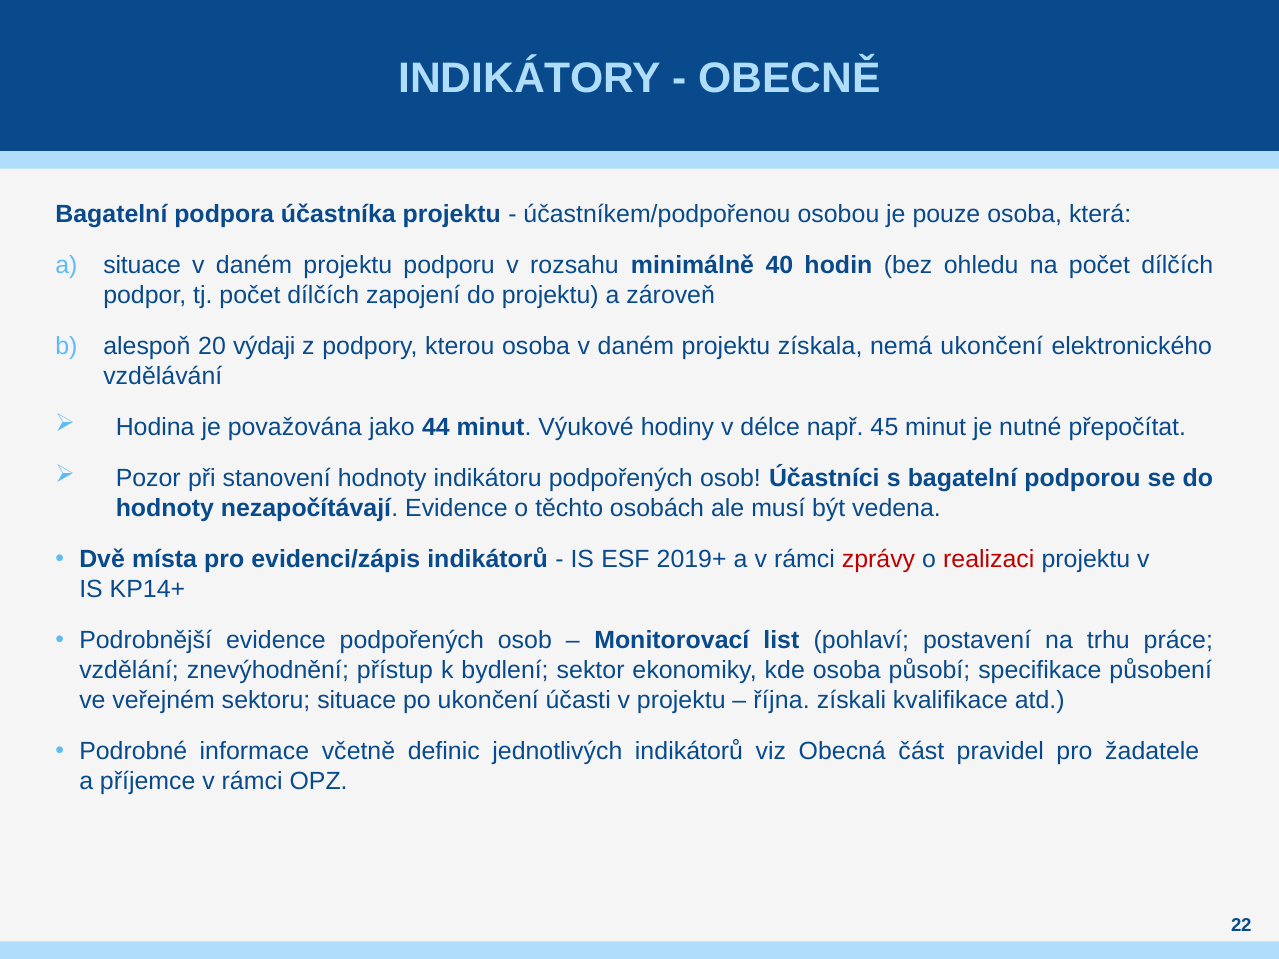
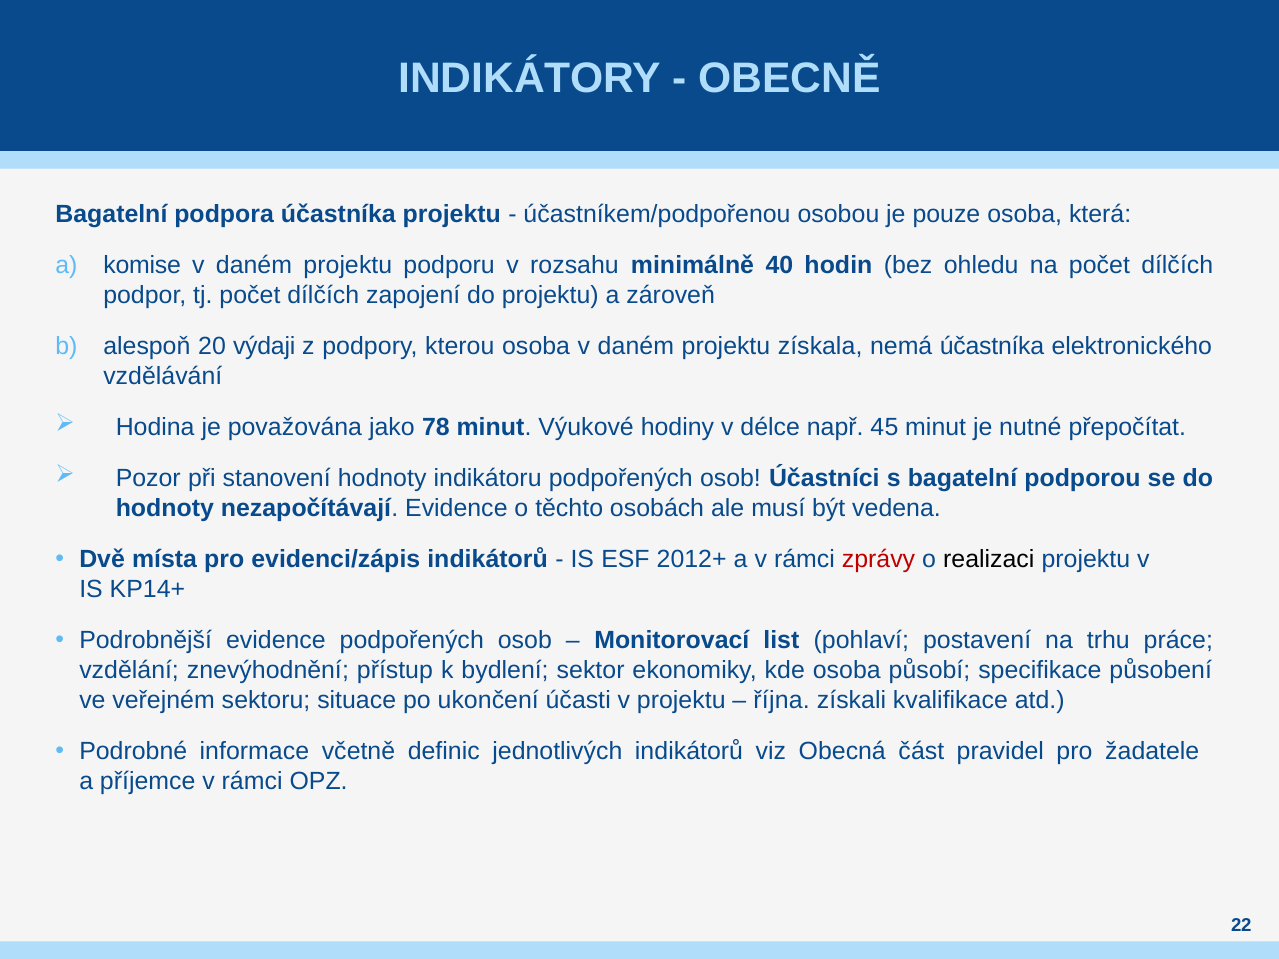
a situace: situace -> komise
nemá ukončení: ukončení -> účastníka
44: 44 -> 78
2019+: 2019+ -> 2012+
realizaci colour: red -> black
